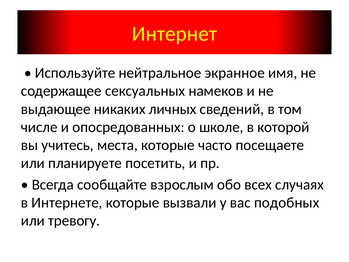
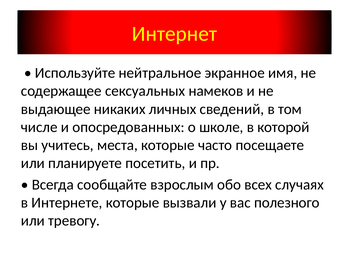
подобных: подобных -> полезного
